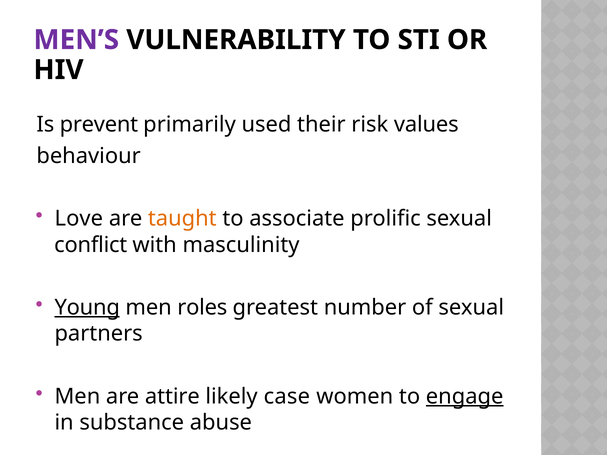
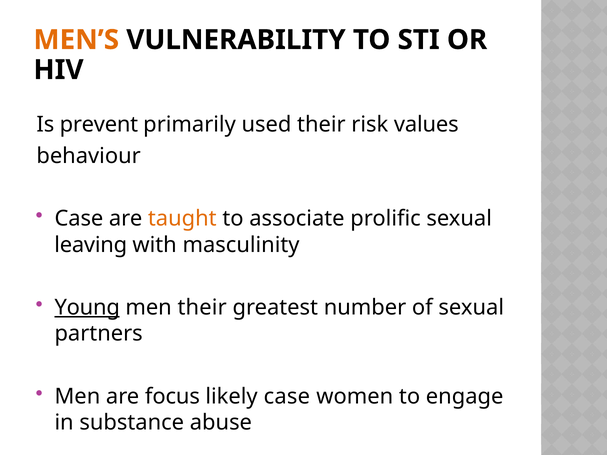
MEN’S colour: purple -> orange
Love at (79, 219): Love -> Case
conflict: conflict -> leaving
men roles: roles -> their
attire: attire -> focus
engage underline: present -> none
